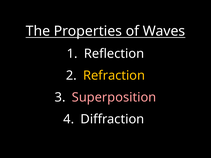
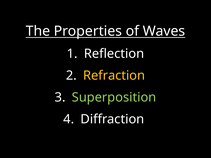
Superposition colour: pink -> light green
